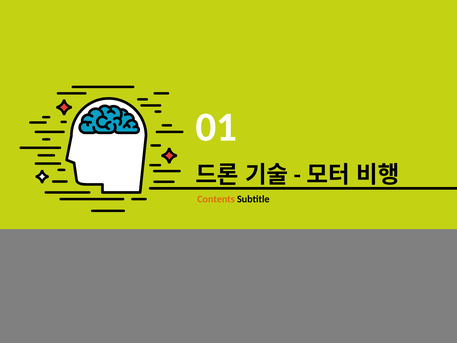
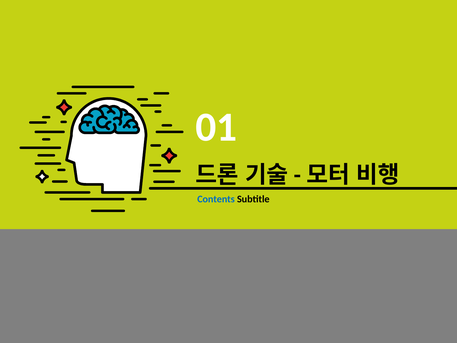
Contents colour: orange -> blue
